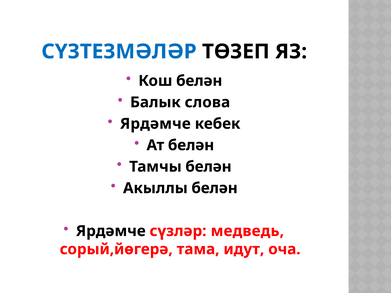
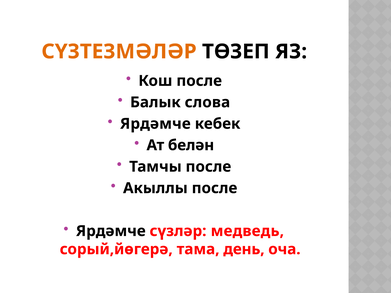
СҮЗТЕЗМӘЛӘР colour: blue -> orange
Кош белән: белән -> после
Тамчы белән: белән -> после
Акыллы белән: белән -> после
идут: идут -> день
